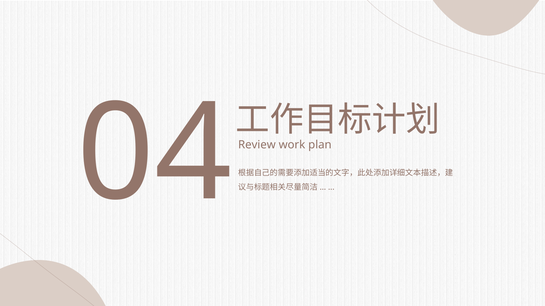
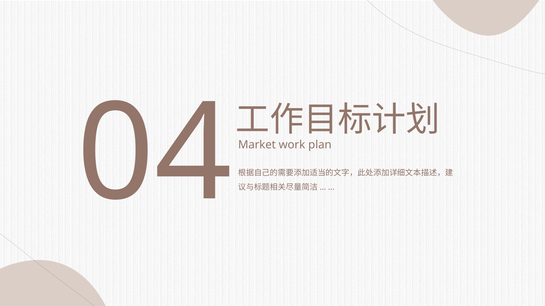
Review: Review -> Market
